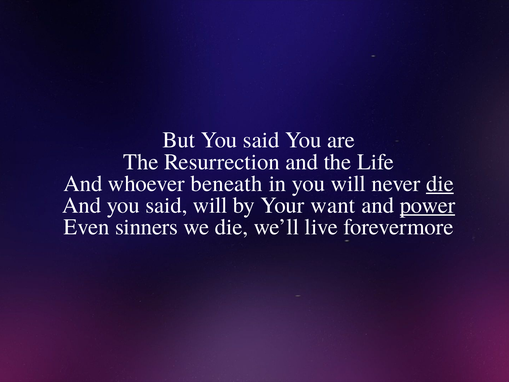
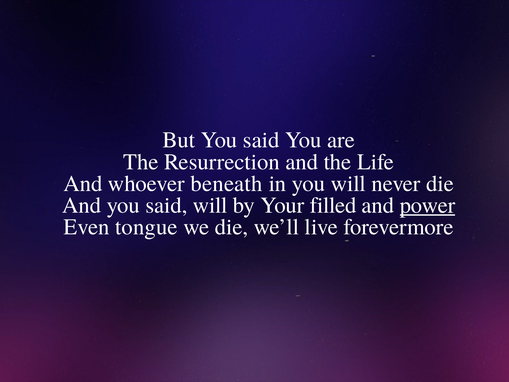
die at (440, 184) underline: present -> none
want: want -> filled
sinners: sinners -> tongue
